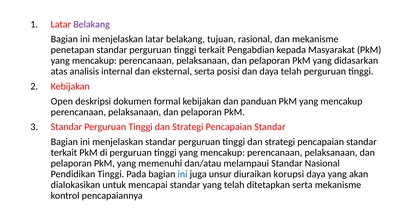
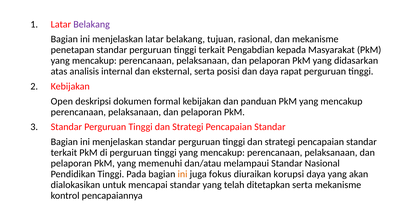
daya telah: telah -> rapat
ini at (183, 174) colour: blue -> orange
unsur: unsur -> fokus
